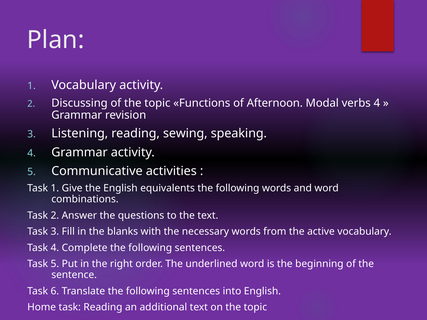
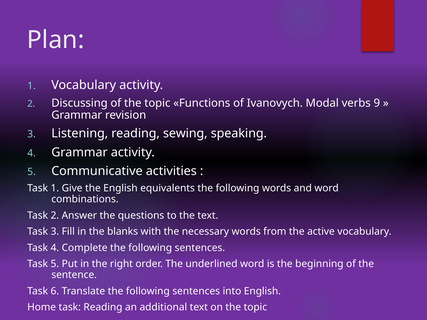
Afternoon: Afternoon -> Ivanovych
verbs 4: 4 -> 9
